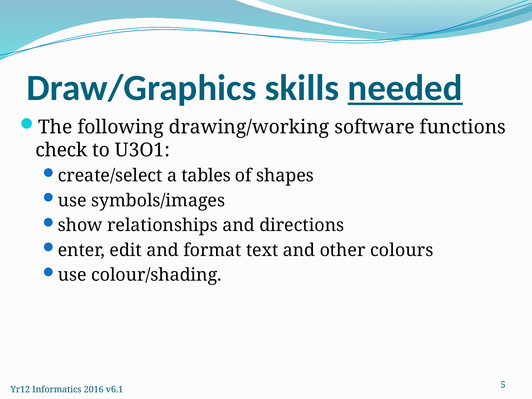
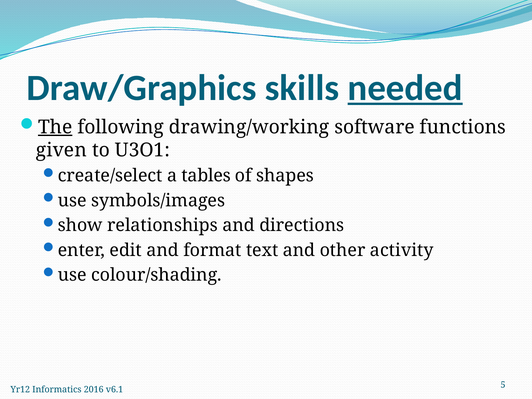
The underline: none -> present
check: check -> given
colours: colours -> activity
